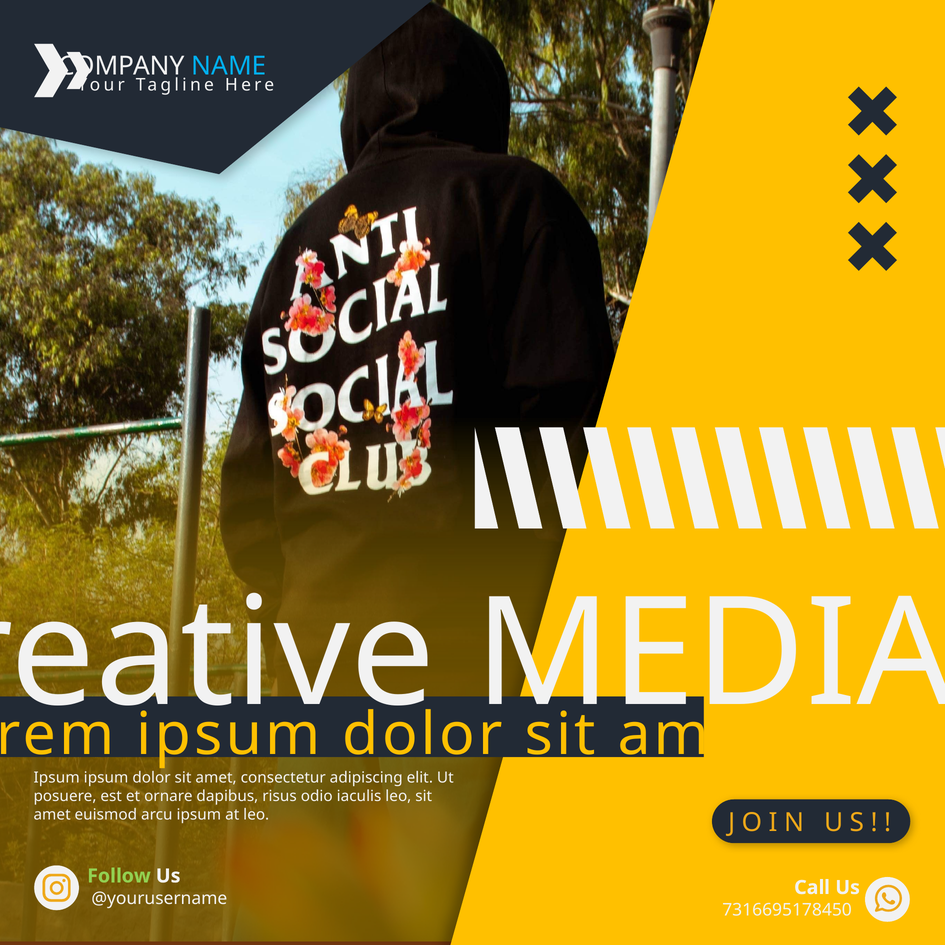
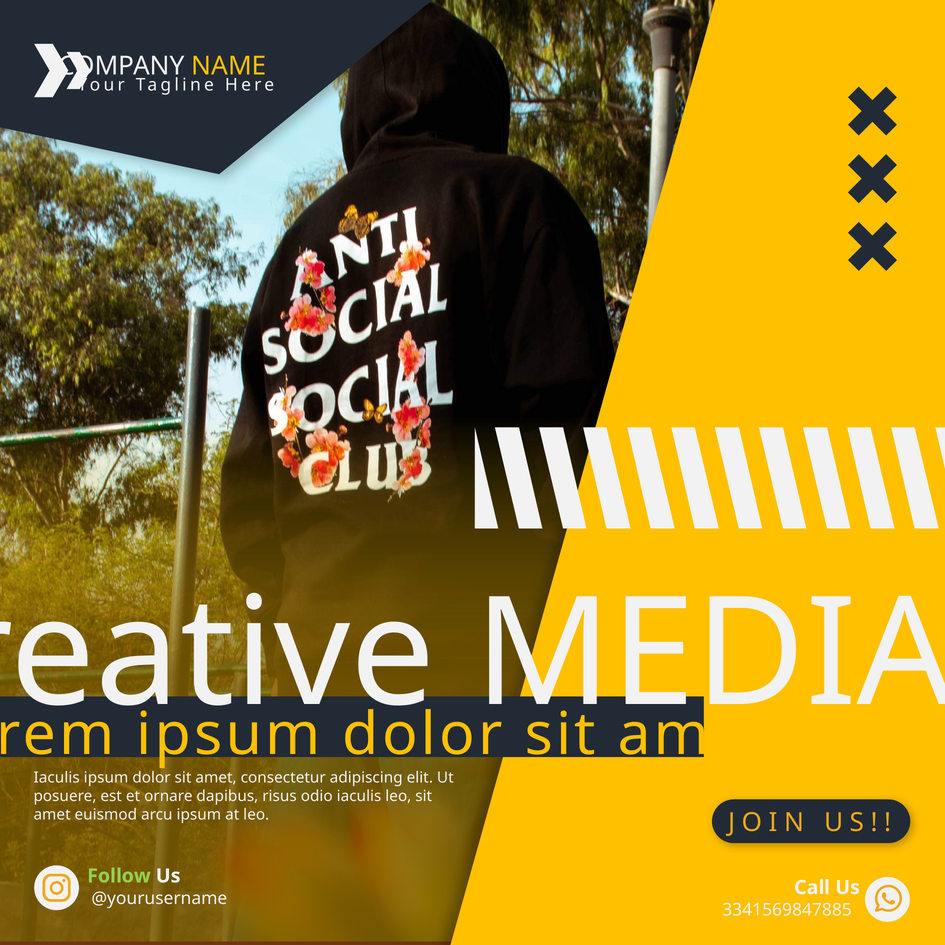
NAME colour: light blue -> yellow
Ipsum at (57, 778): Ipsum -> Iaculis
7316695178450: 7316695178450 -> 3341569847885
